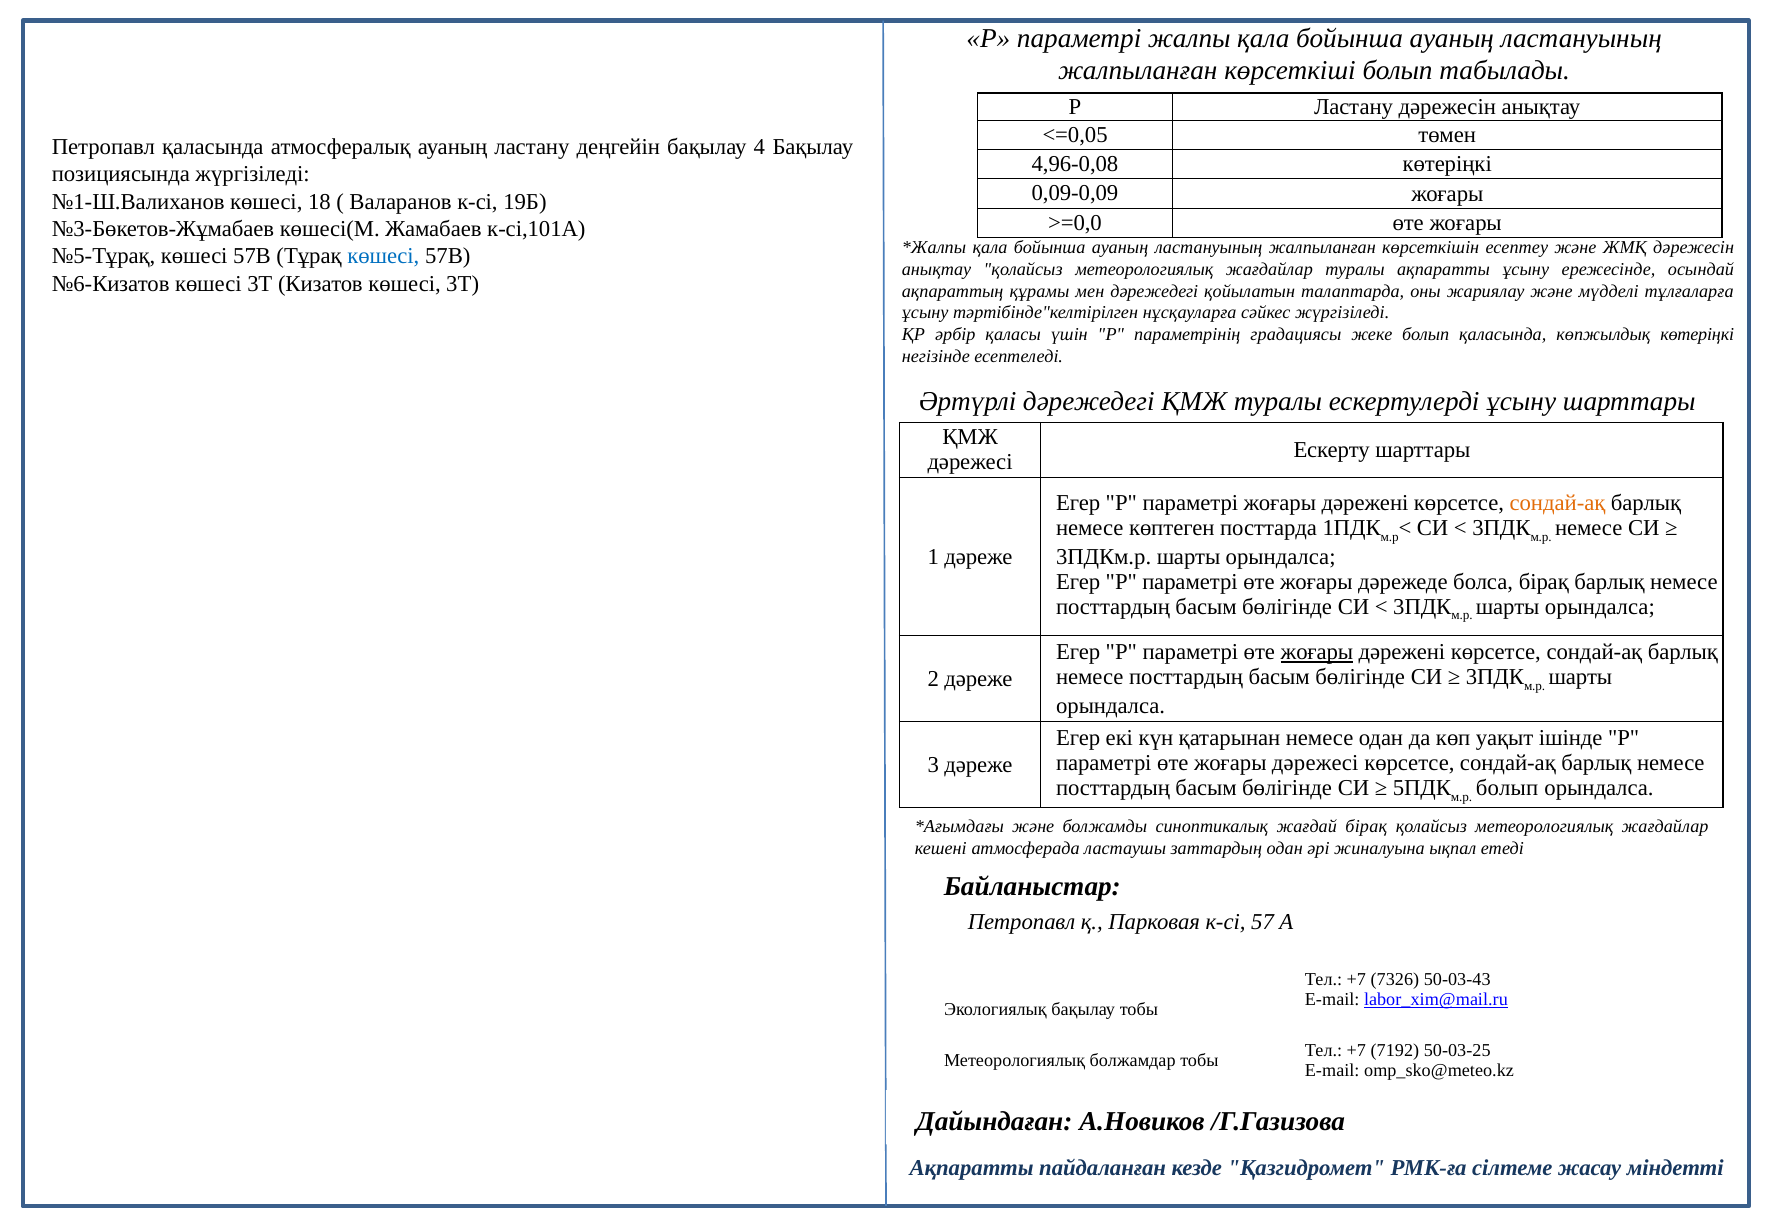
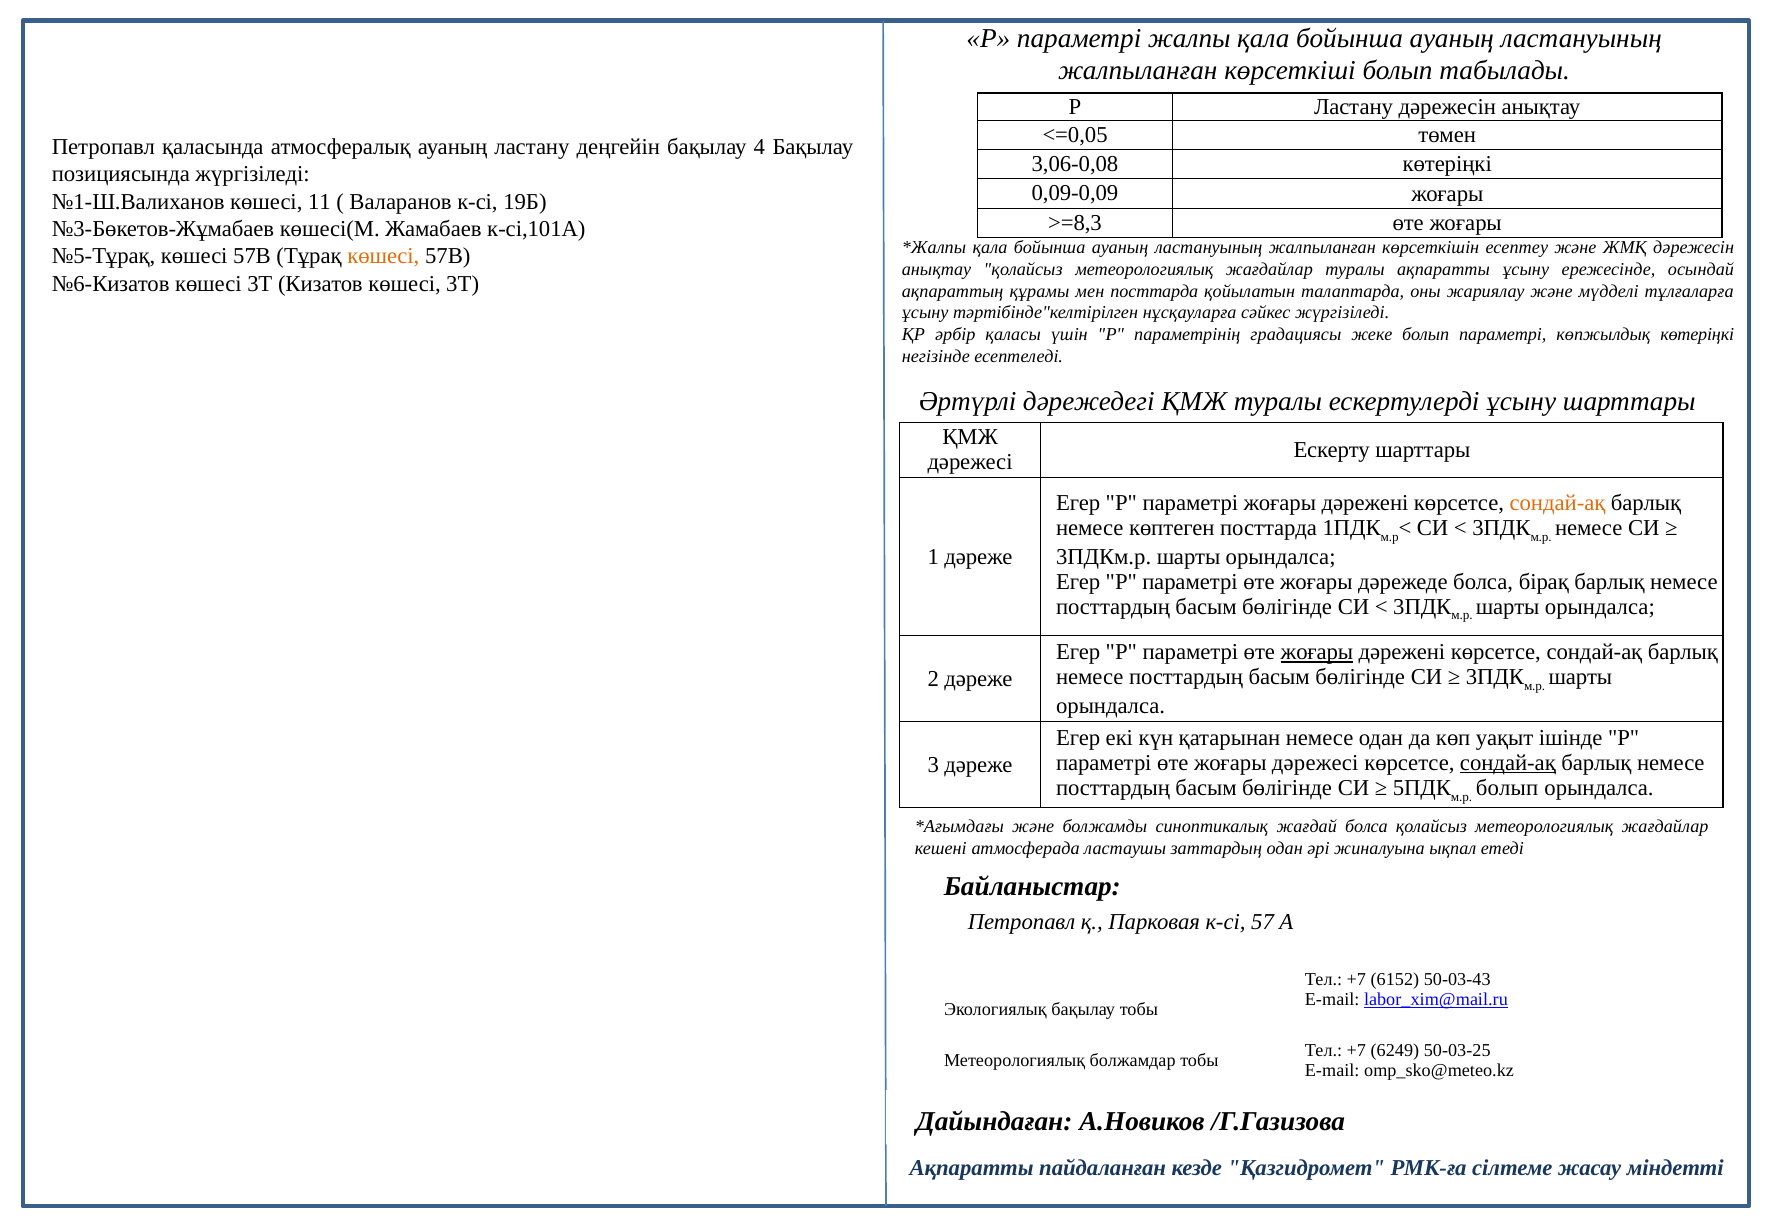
4,96-0,08: 4,96-0,08 -> 3,06-0,08
18: 18 -> 11
>=0,0: >=0,0 -> >=8,3
көшесі at (383, 256) colour: blue -> orange
мен дәрежедегі: дәрежедегі -> посттарда
болып қаласында: қаласында -> параметрі
сондай-ақ at (1508, 763) underline: none -> present
жағдай бірақ: бірақ -> болса
7326: 7326 -> 6152
7192: 7192 -> 6249
